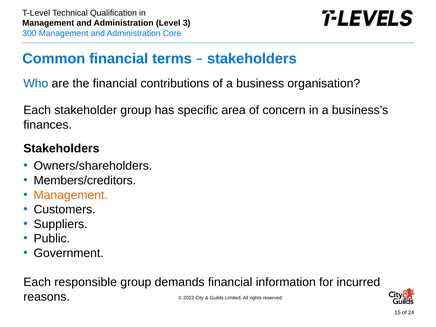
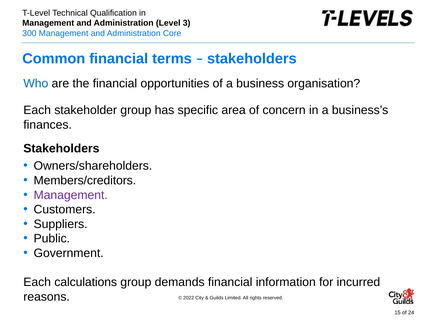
contributions: contributions -> opportunities
Management at (71, 195) colour: orange -> purple
responsible: responsible -> calculations
